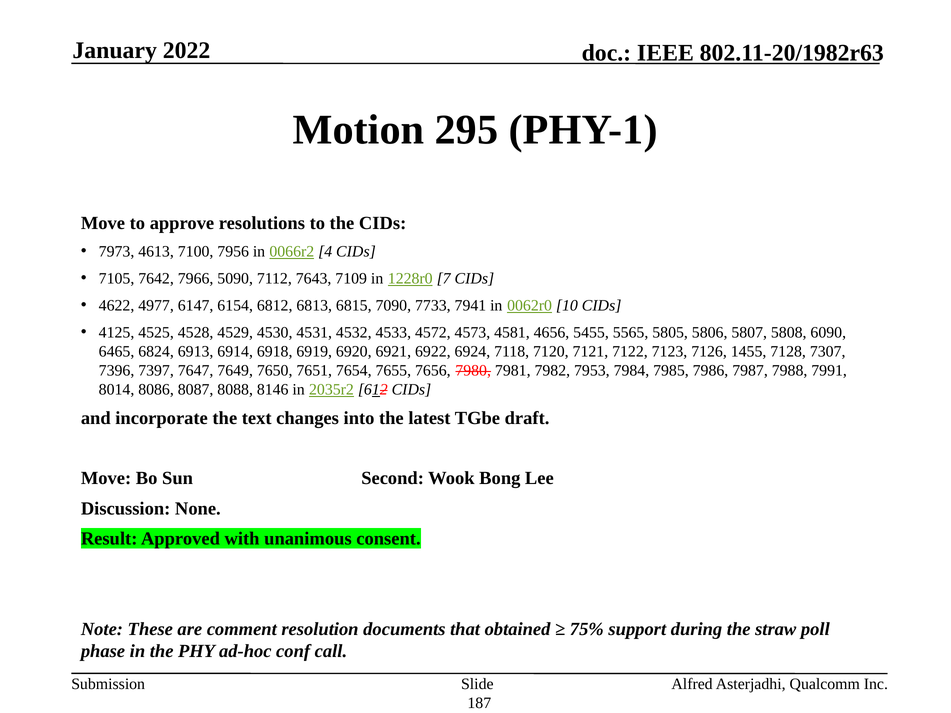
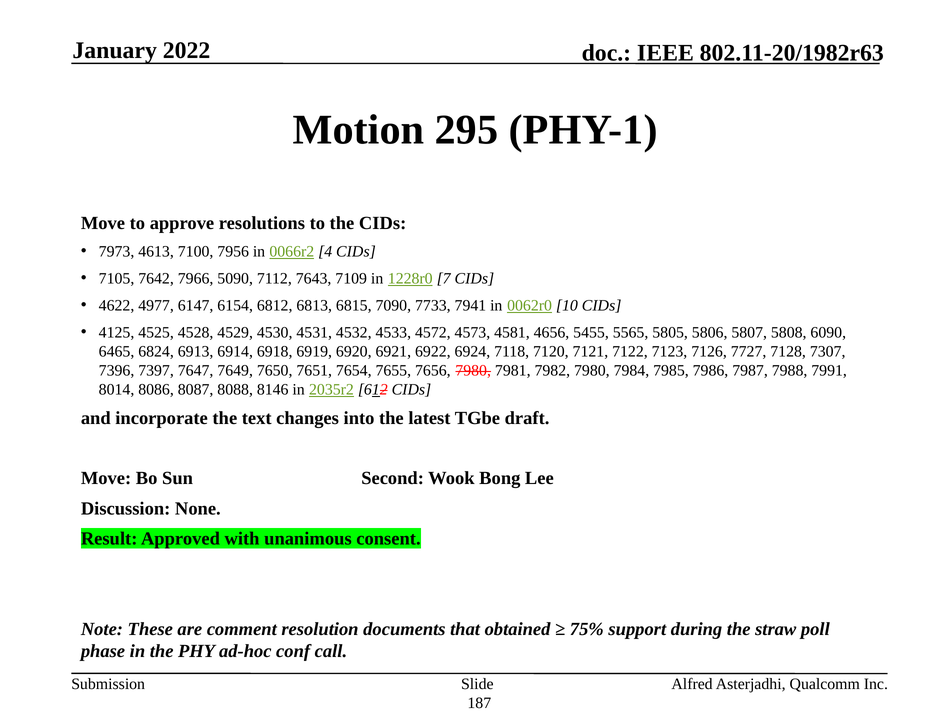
1455: 1455 -> 7727
7982 7953: 7953 -> 7980
